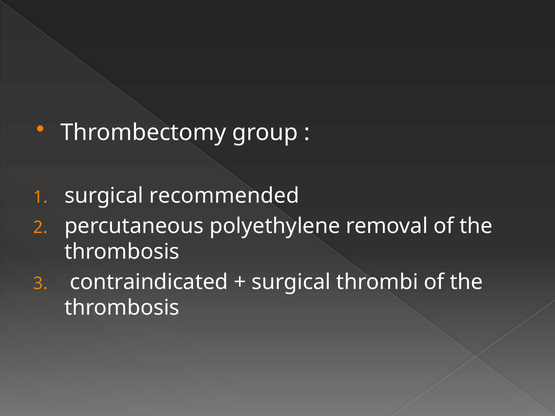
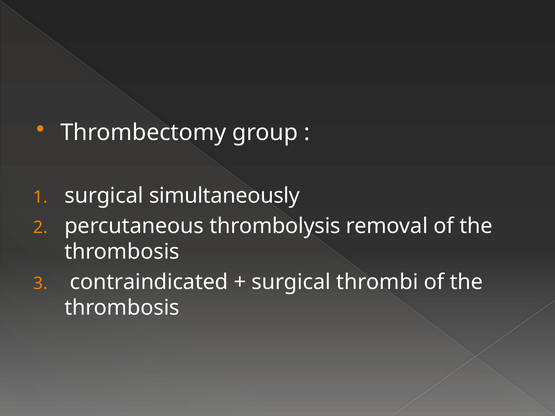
recommended: recommended -> simultaneously
polyethylene: polyethylene -> thrombolysis
